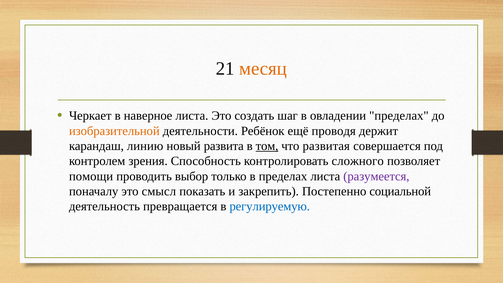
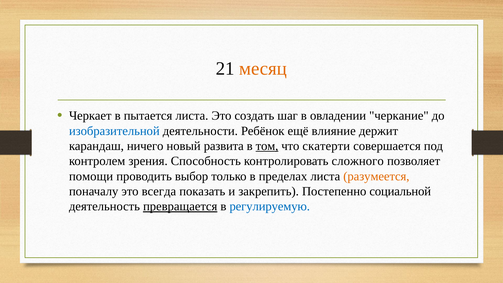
наверное: наверное -> пытается
овладении пределах: пределах -> черкание
изобразительной colour: orange -> blue
проводя: проводя -> влияние
линию: линию -> ничего
развитая: развитая -> скатерти
разумеется colour: purple -> orange
смысл: смысл -> всегда
превращается underline: none -> present
